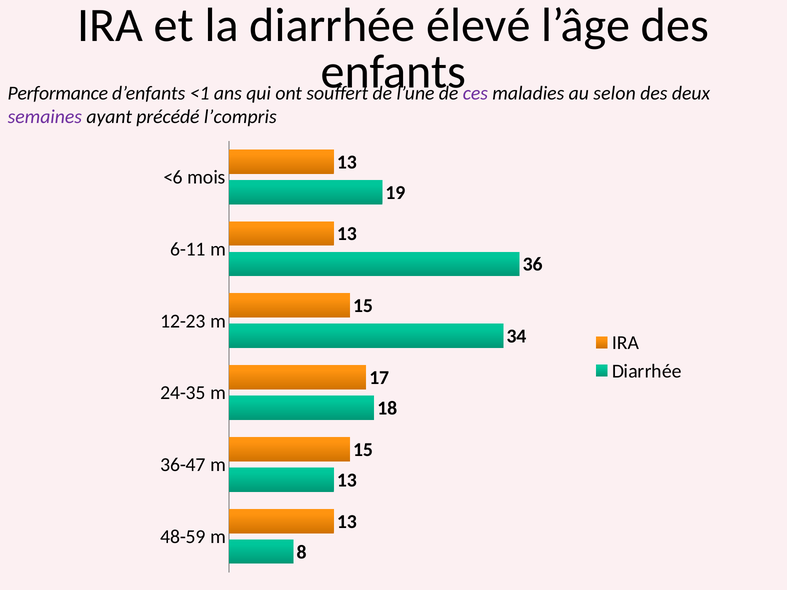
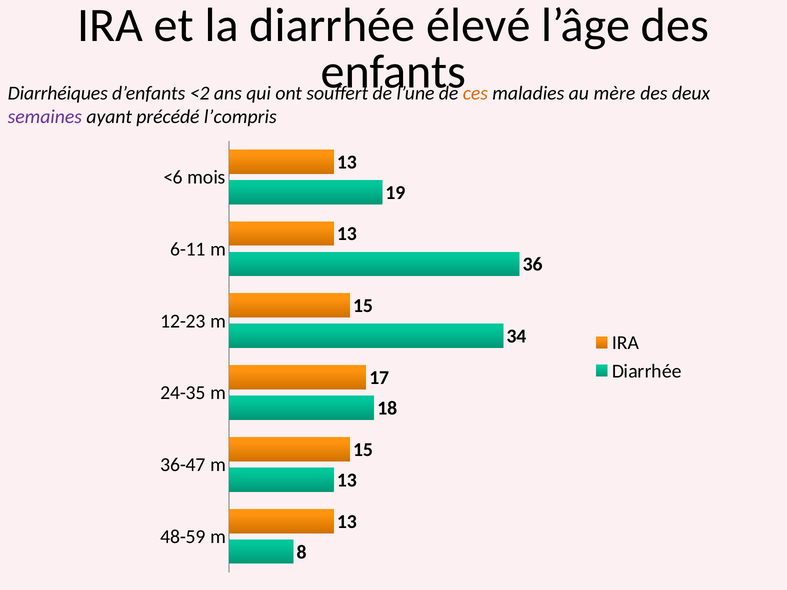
Performance: Performance -> Diarrhéiques
<1: <1 -> <2
ces colour: purple -> orange
selon: selon -> mère
